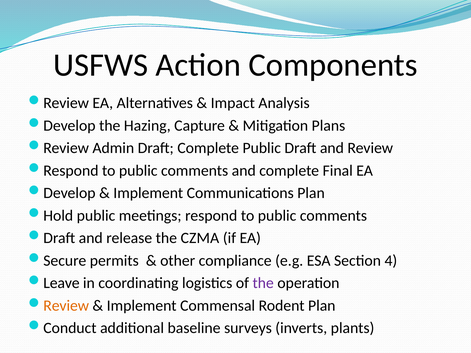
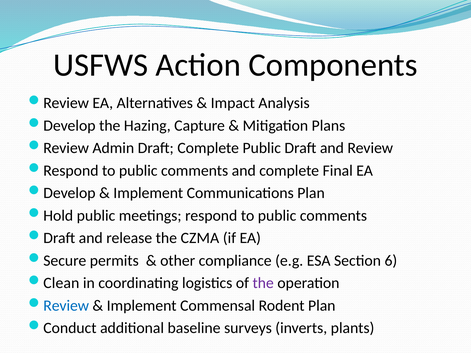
4: 4 -> 6
Leave: Leave -> Clean
Review at (66, 306) colour: orange -> blue
